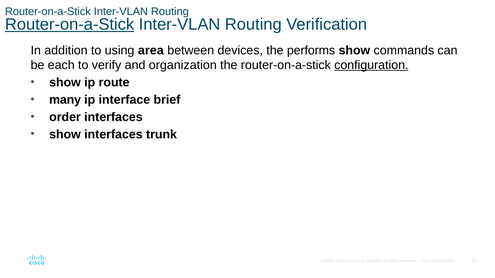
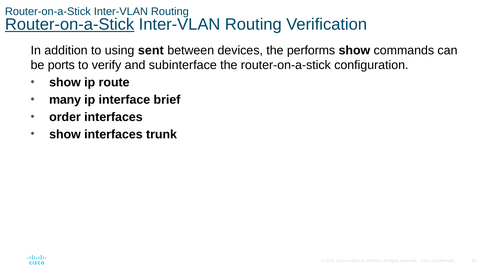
area: area -> sent
each: each -> ports
organization: organization -> subinterface
configuration underline: present -> none
